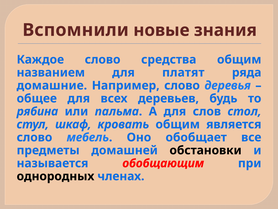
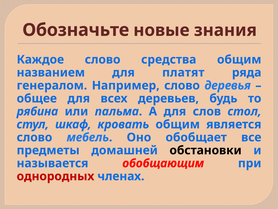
Вспомнили: Вспомнили -> Обозначьте
домашние: домашние -> генералом
однородных colour: black -> red
